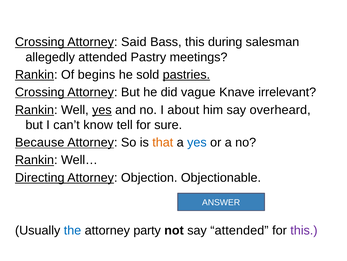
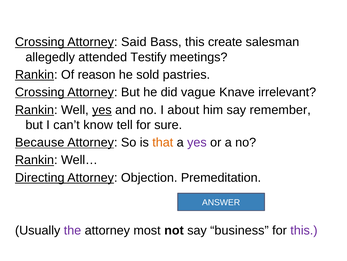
during: during -> create
Pastry: Pastry -> Testify
begins: begins -> reason
pastries underline: present -> none
overheard: overheard -> remember
yes at (197, 142) colour: blue -> purple
Objectionable: Objectionable -> Premeditation
the colour: blue -> purple
party: party -> most
say attended: attended -> business
